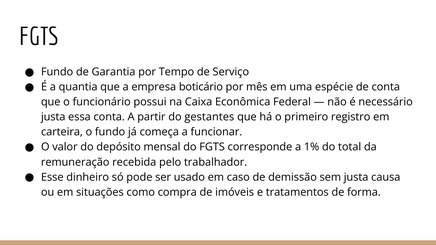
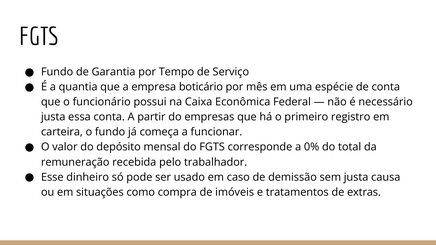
gestantes: gestantes -> empresas
1%: 1% -> 0%
forma: forma -> extras
